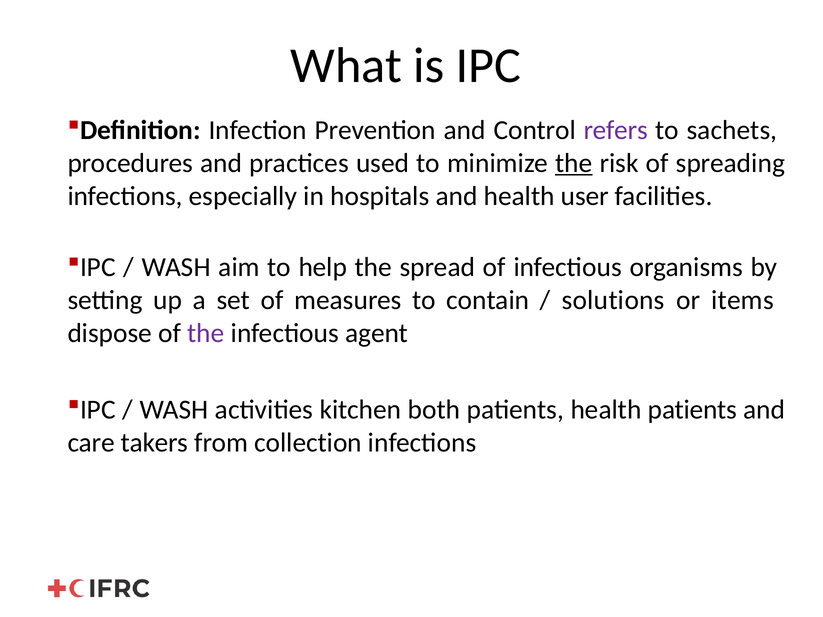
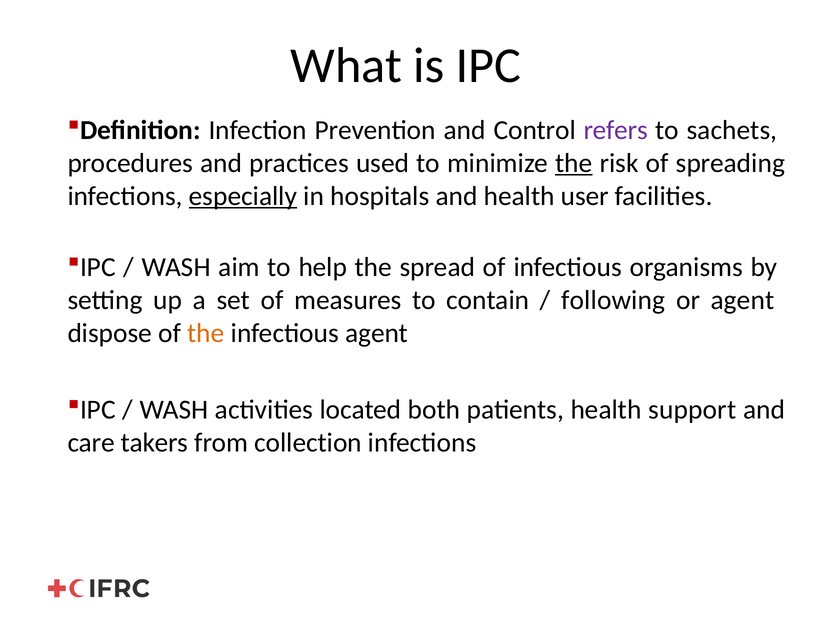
especially underline: none -> present
solutions: solutions -> following
or items: items -> agent
the at (206, 333) colour: purple -> orange
kitchen: kitchen -> located
health patients: patients -> support
